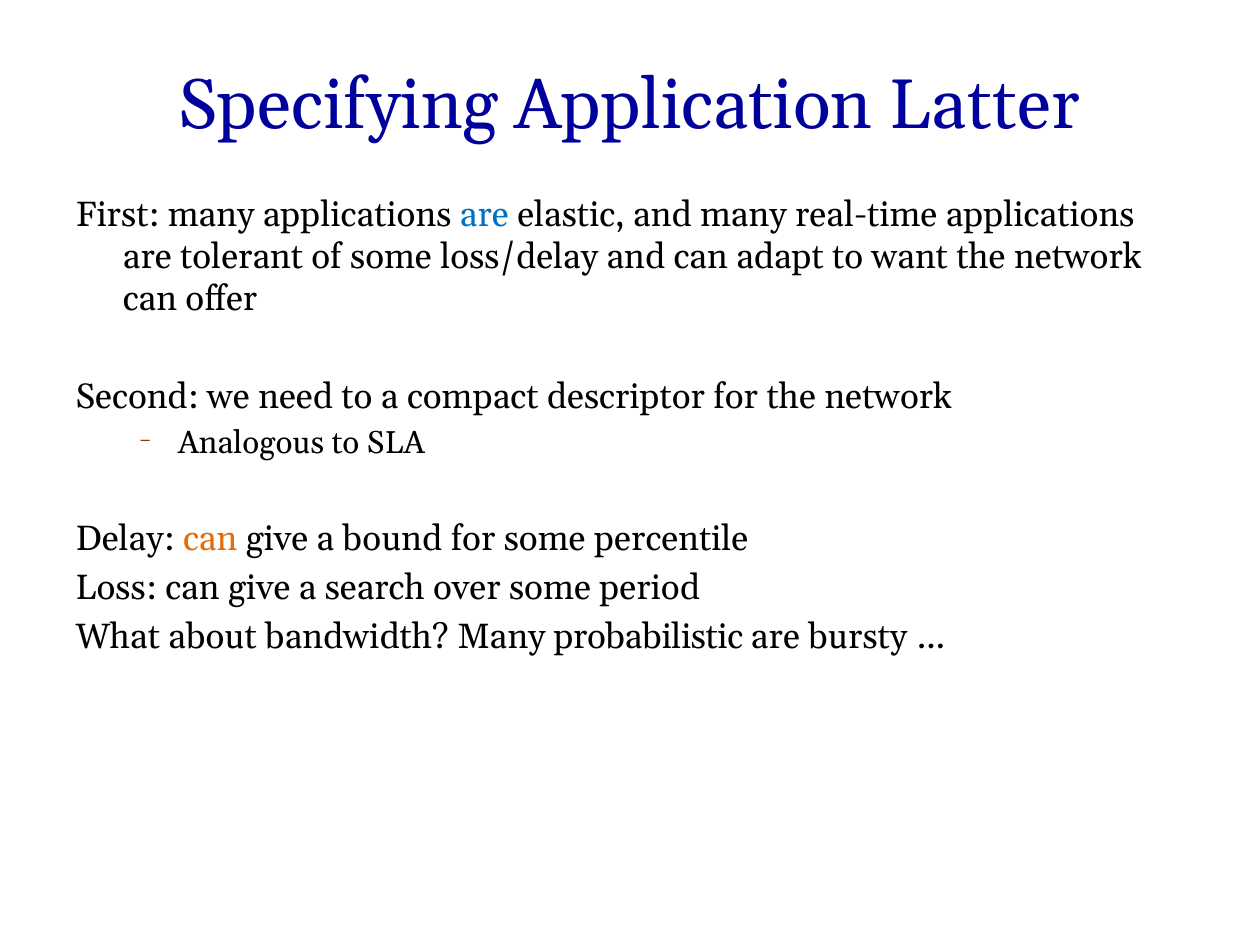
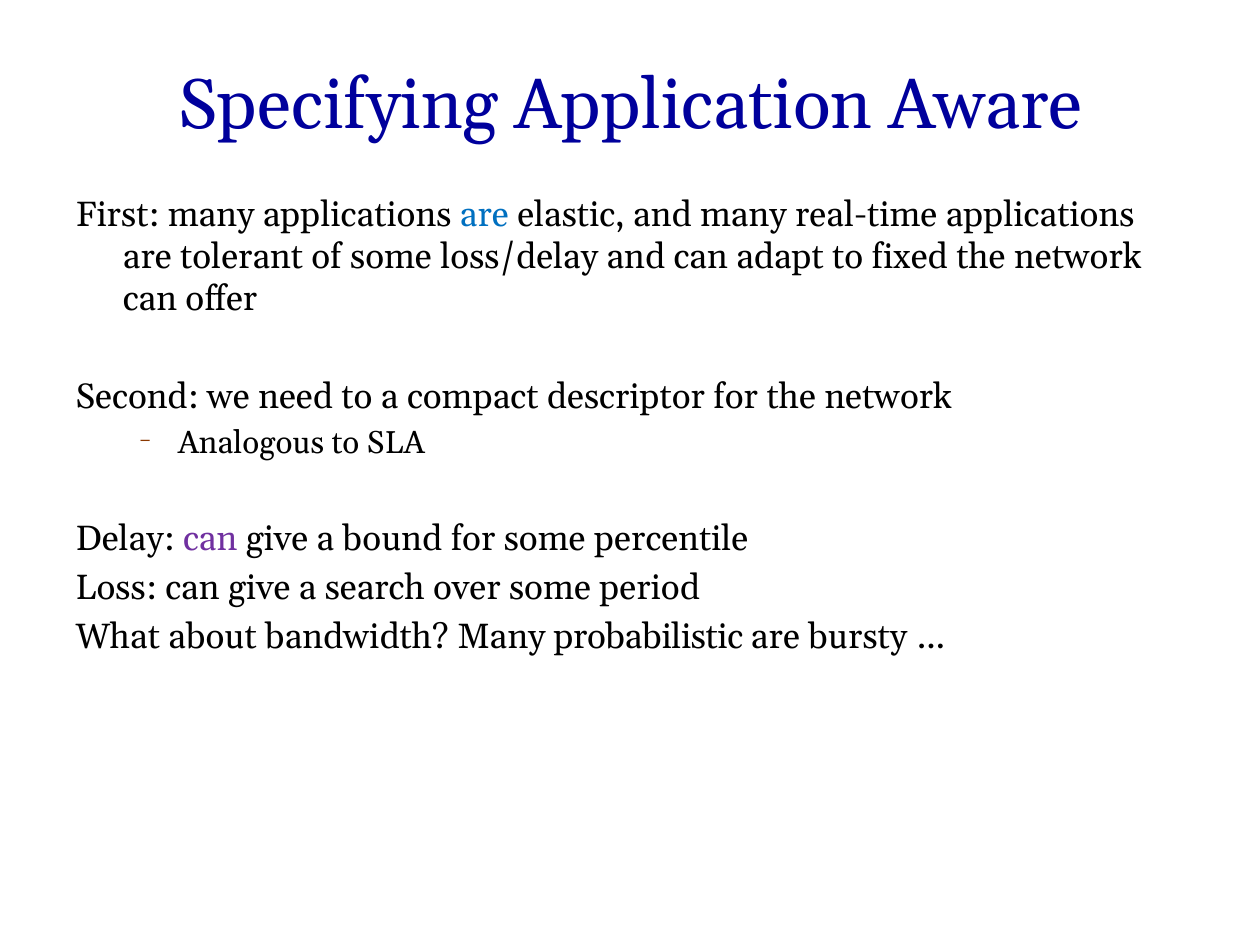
Latter: Latter -> Aware
want: want -> fixed
can at (210, 539) colour: orange -> purple
